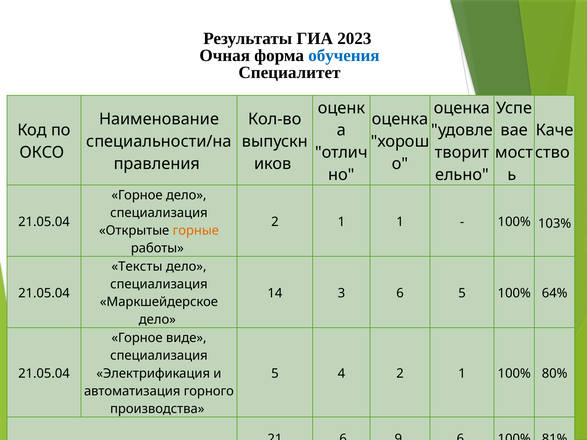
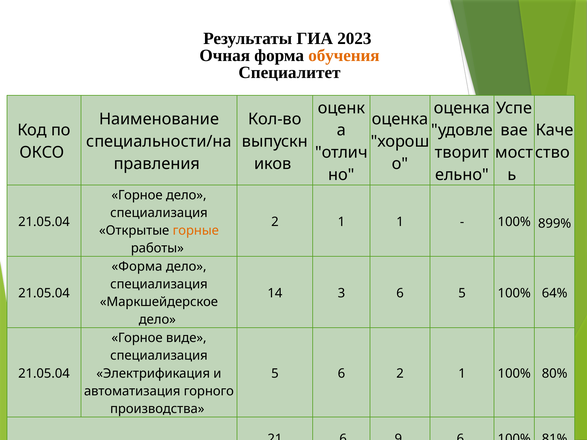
обучения colour: blue -> orange
103%: 103% -> 899%
Тексты at (137, 267): Тексты -> Форма
5 4: 4 -> 6
